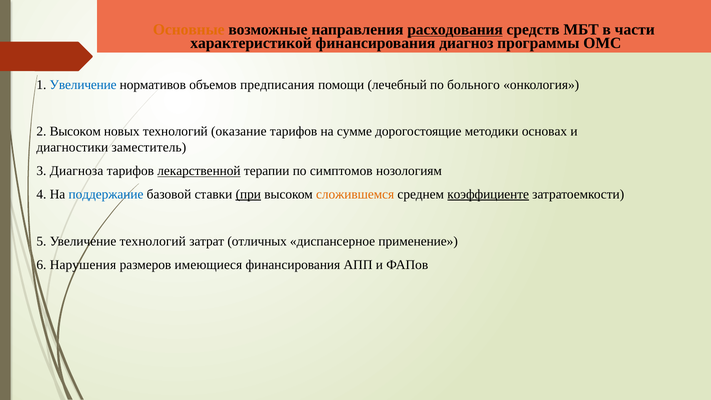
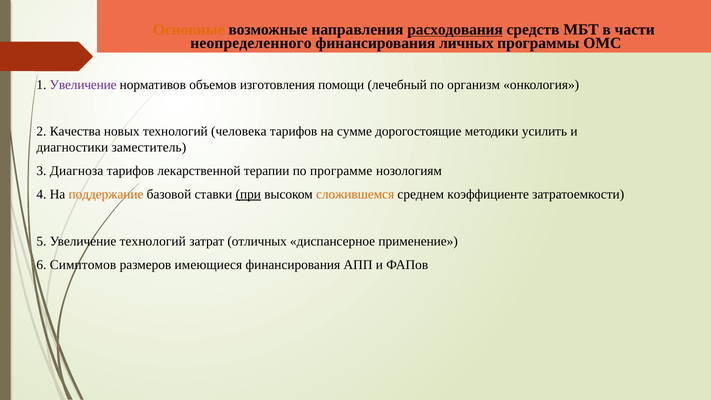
характеристикой: характеристикой -> неопределенного
диагноз: диагноз -> личных
Увеличение at (83, 85) colour: blue -> purple
предписания: предписания -> изготовления
больного: больного -> организм
2 Высоком: Высоком -> Качества
оказание: оказание -> человека
основах: основах -> усилить
лекарственной underline: present -> none
симптомов: симптомов -> программе
поддержание colour: blue -> orange
коэффициенте underline: present -> none
Нарушения: Нарушения -> Симптомов
